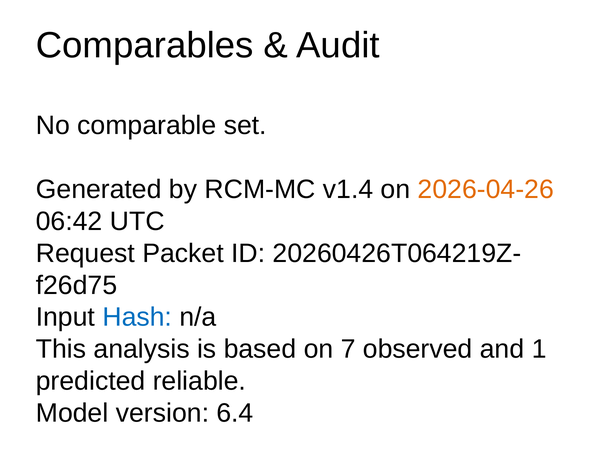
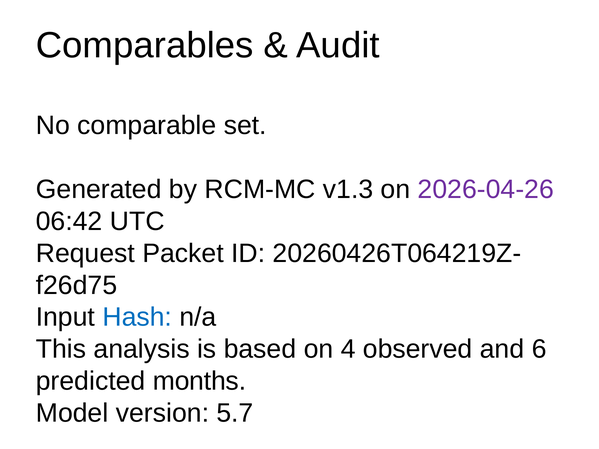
v1.4: v1.4 -> v1.3
2026-04-26 colour: orange -> purple
7: 7 -> 4
1: 1 -> 6
reliable: reliable -> months
6.4: 6.4 -> 5.7
